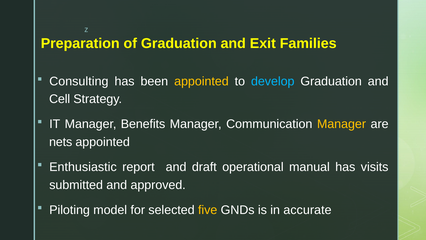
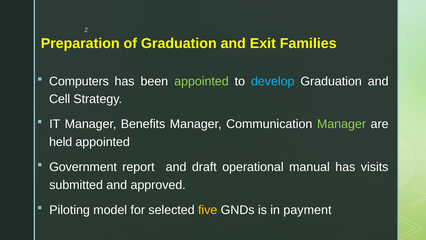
Consulting: Consulting -> Computers
appointed at (201, 81) colour: yellow -> light green
Manager at (341, 124) colour: yellow -> light green
nets: nets -> held
Enthusiastic: Enthusiastic -> Government
accurate: accurate -> payment
